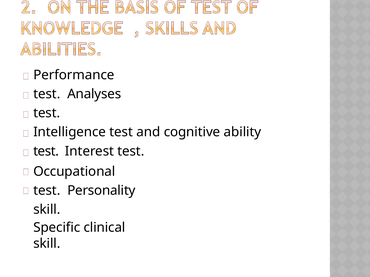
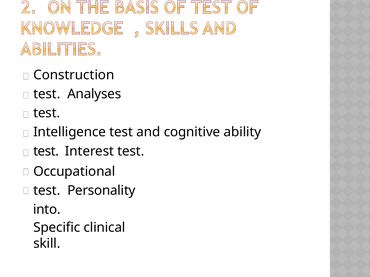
Performance: Performance -> Construction
skill at (47, 210): skill -> into
